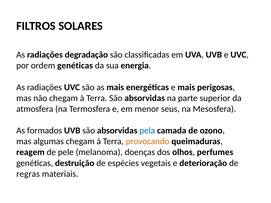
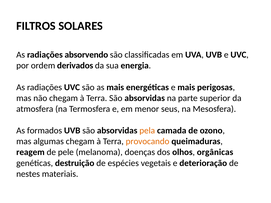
degradação: degradação -> absorvendo
ordem genéticas: genéticas -> derivados
pela colour: blue -> orange
perfumes: perfumes -> orgânicas
regras: regras -> nestes
